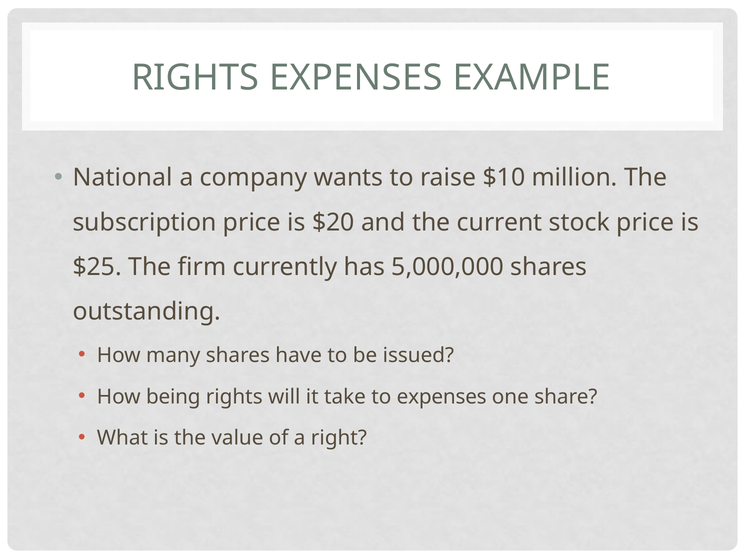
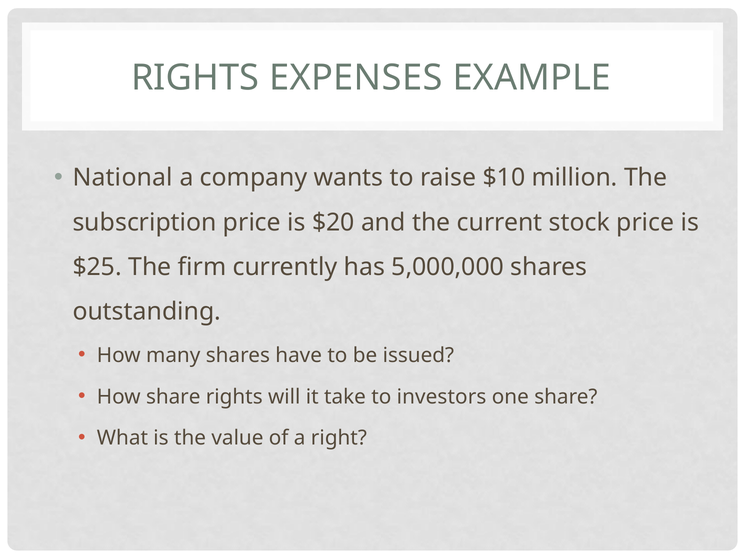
How being: being -> share
to expenses: expenses -> investors
